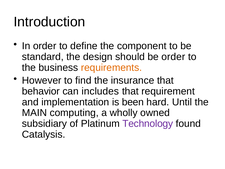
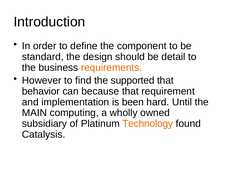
be order: order -> detail
insurance: insurance -> supported
includes: includes -> because
Technology colour: purple -> orange
